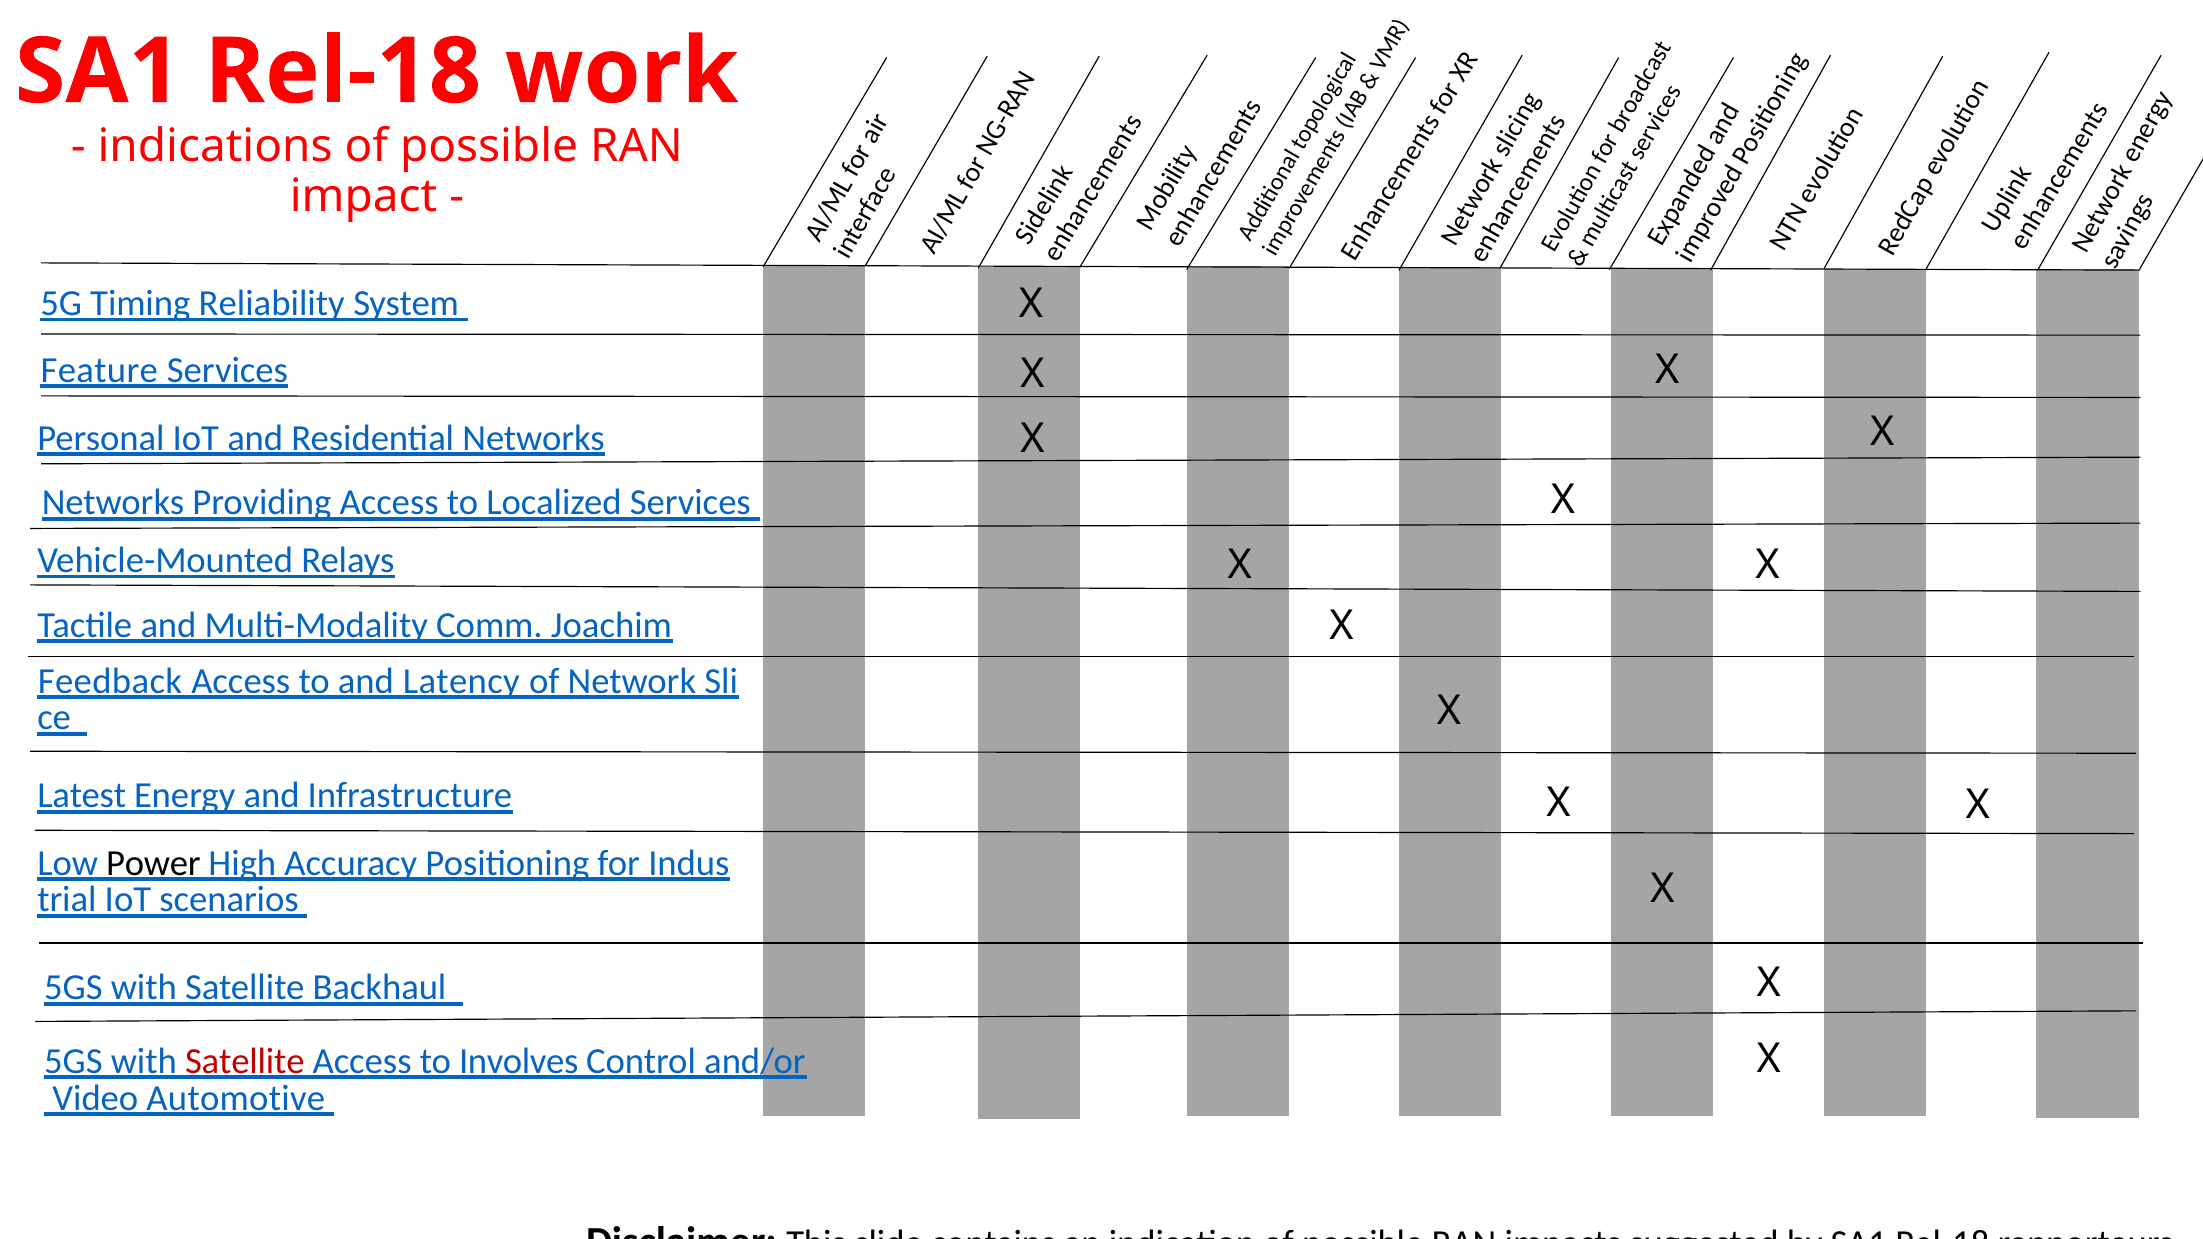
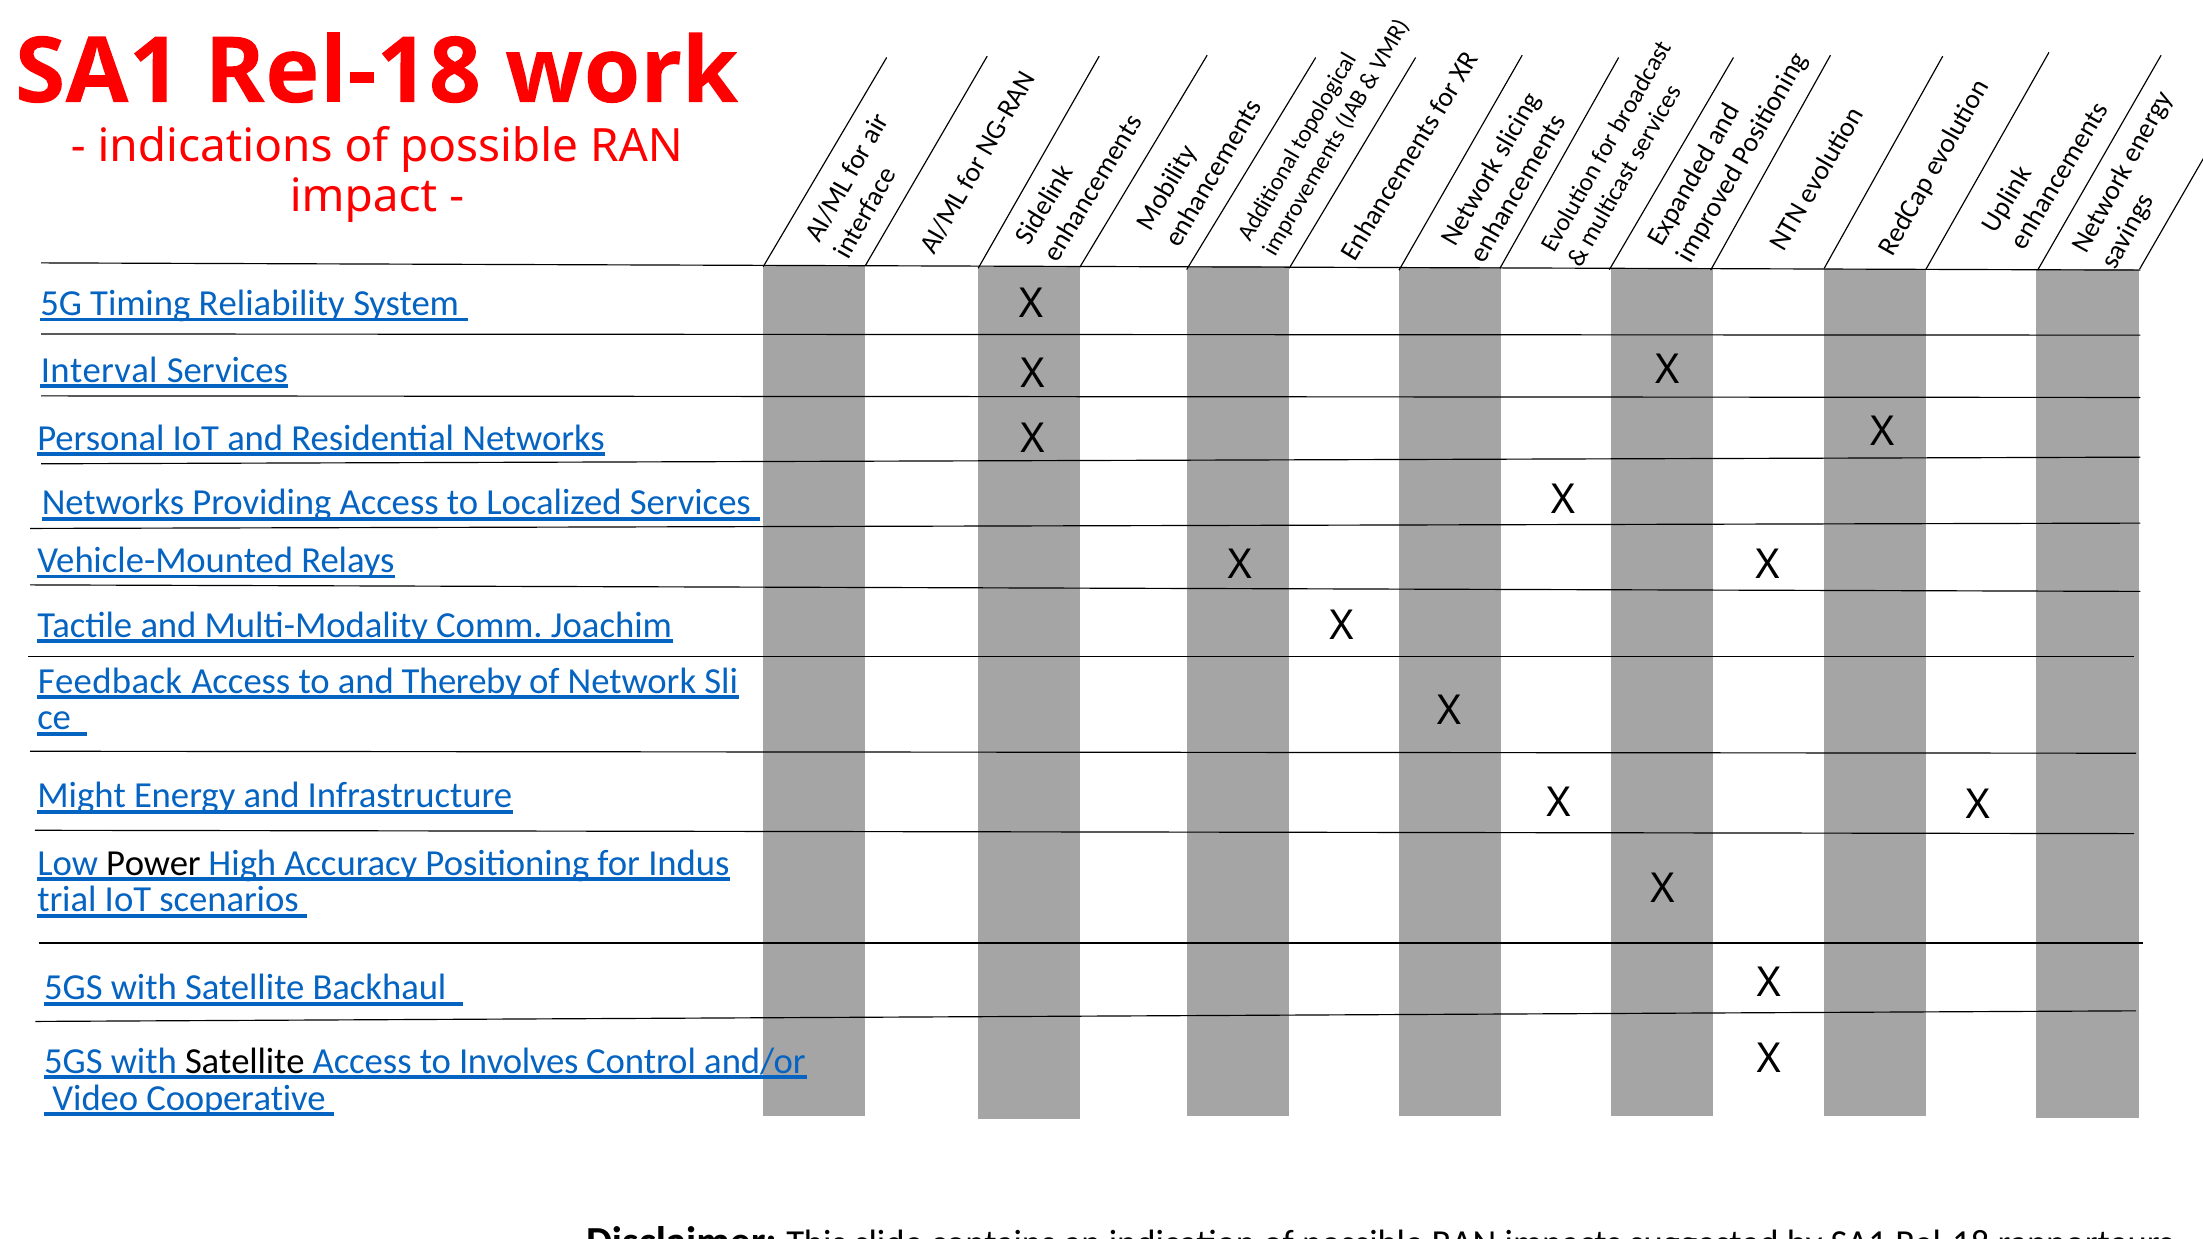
Feature: Feature -> Interval
Latency: Latency -> Thereby
Latest: Latest -> Might
Satellite at (245, 1061) colour: red -> black
Automotive: Automotive -> Cooperative
